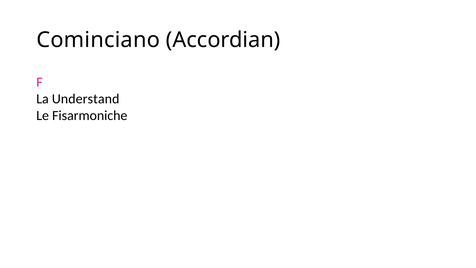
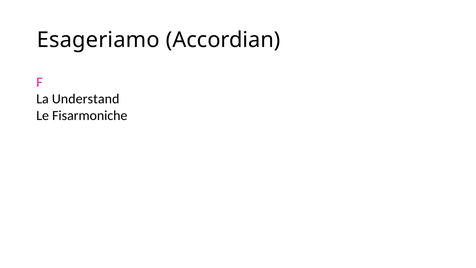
Cominciano: Cominciano -> Esageriamo
